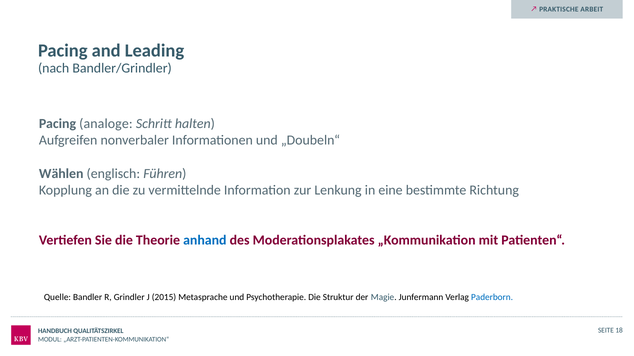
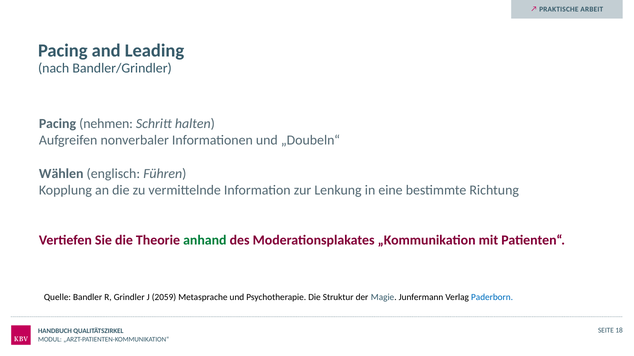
analoge: analoge -> nehmen
anhand colour: blue -> green
2015: 2015 -> 2059
